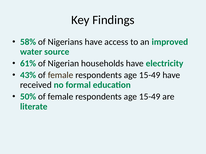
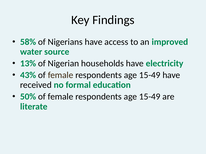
61%: 61% -> 13%
